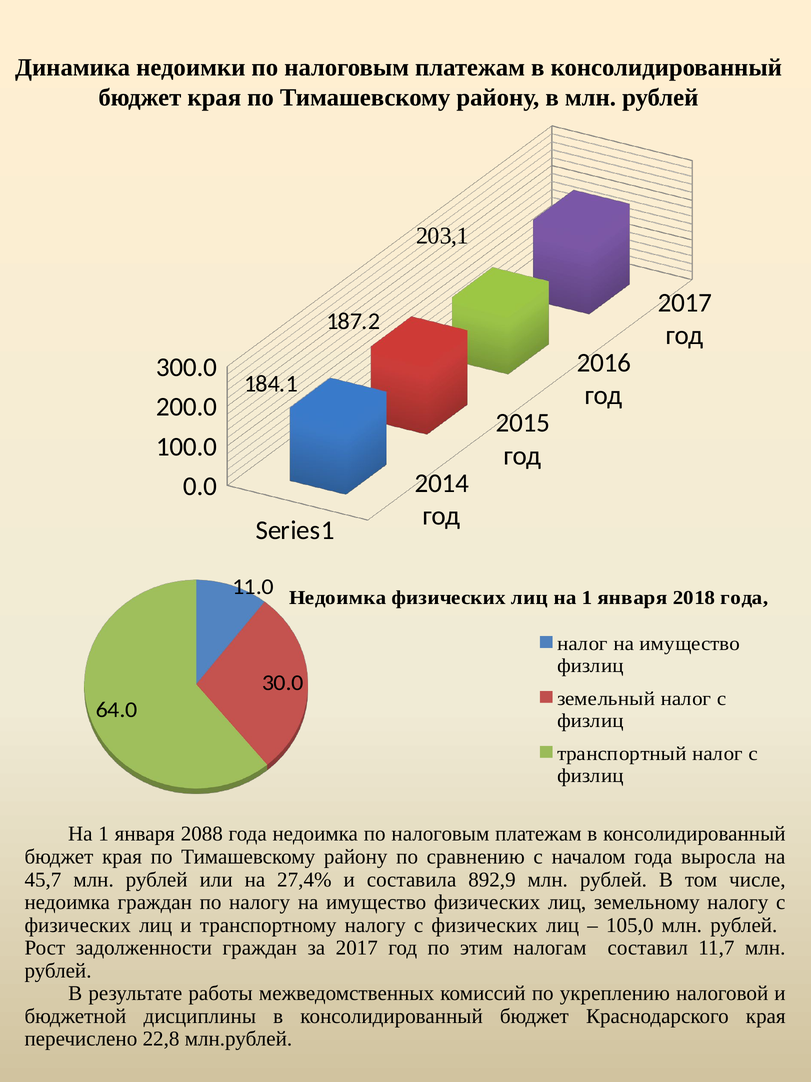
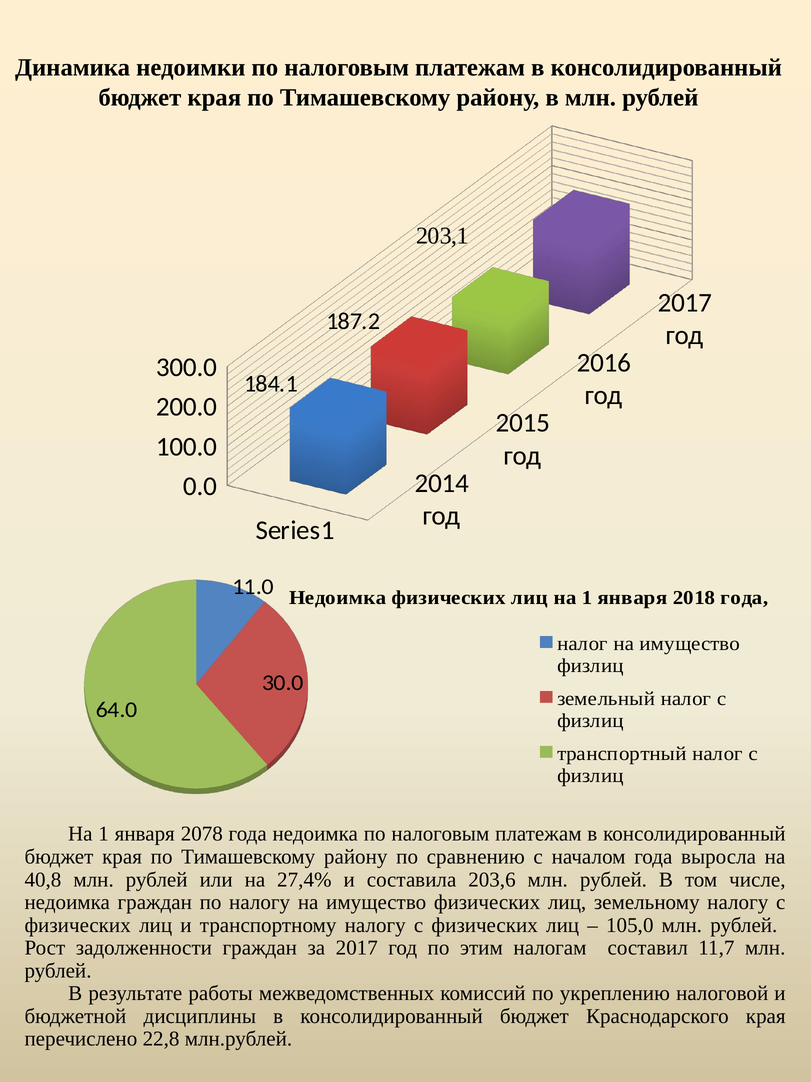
2088: 2088 -> 2078
45,7: 45,7 -> 40,8
892,9: 892,9 -> 203,6
